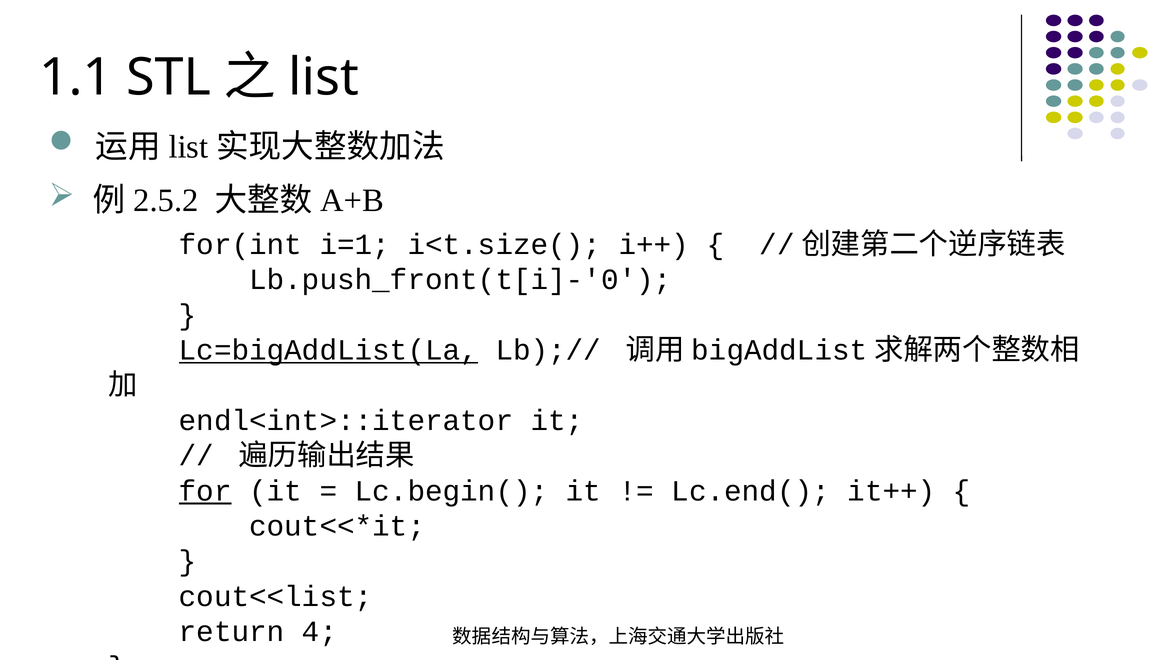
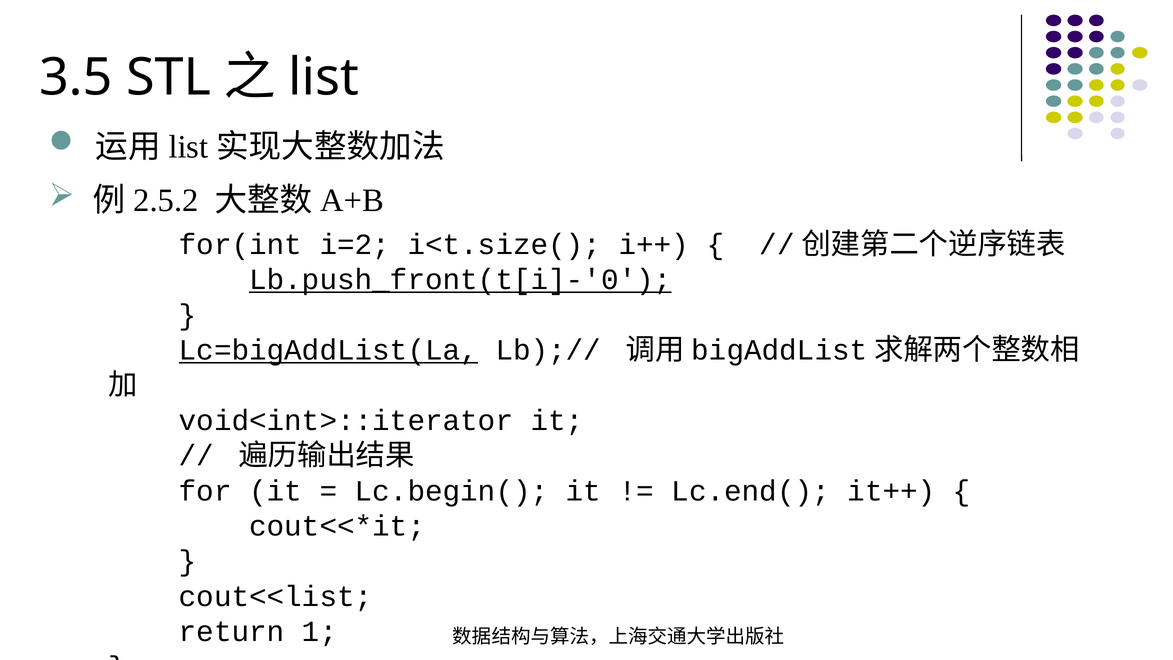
1.1: 1.1 -> 3.5
i=1: i=1 -> i=2
Lb.push_front(t[i]-'0 underline: none -> present
endl<int>::iterator: endl<int>::iterator -> void<int>::iterator
for underline: present -> none
4: 4 -> 1
